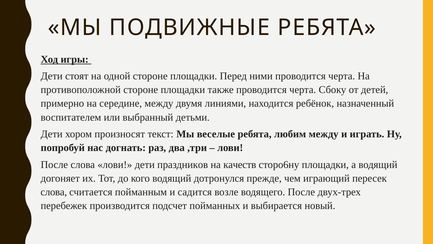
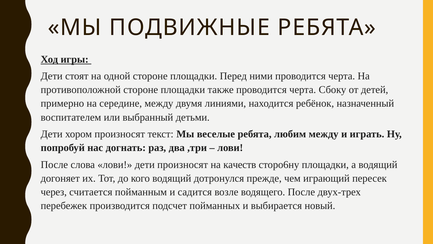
дети праздников: праздников -> произносят
слова at (54, 192): слова -> через
